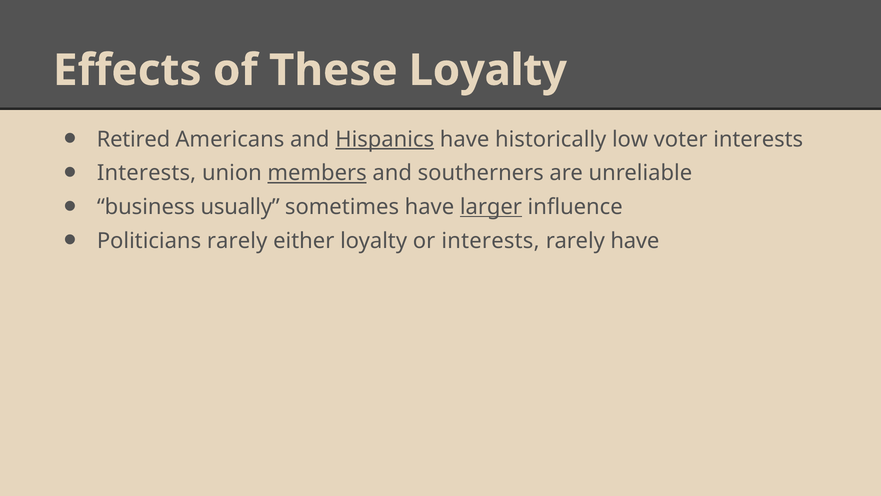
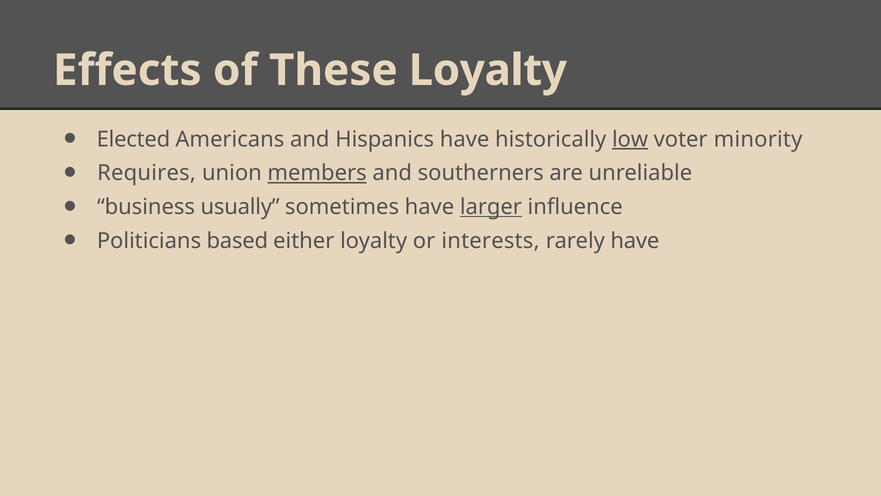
Retired: Retired -> Elected
Hispanics underline: present -> none
low underline: none -> present
voter interests: interests -> minority
Interests at (147, 173): Interests -> Requires
Politicians rarely: rarely -> based
